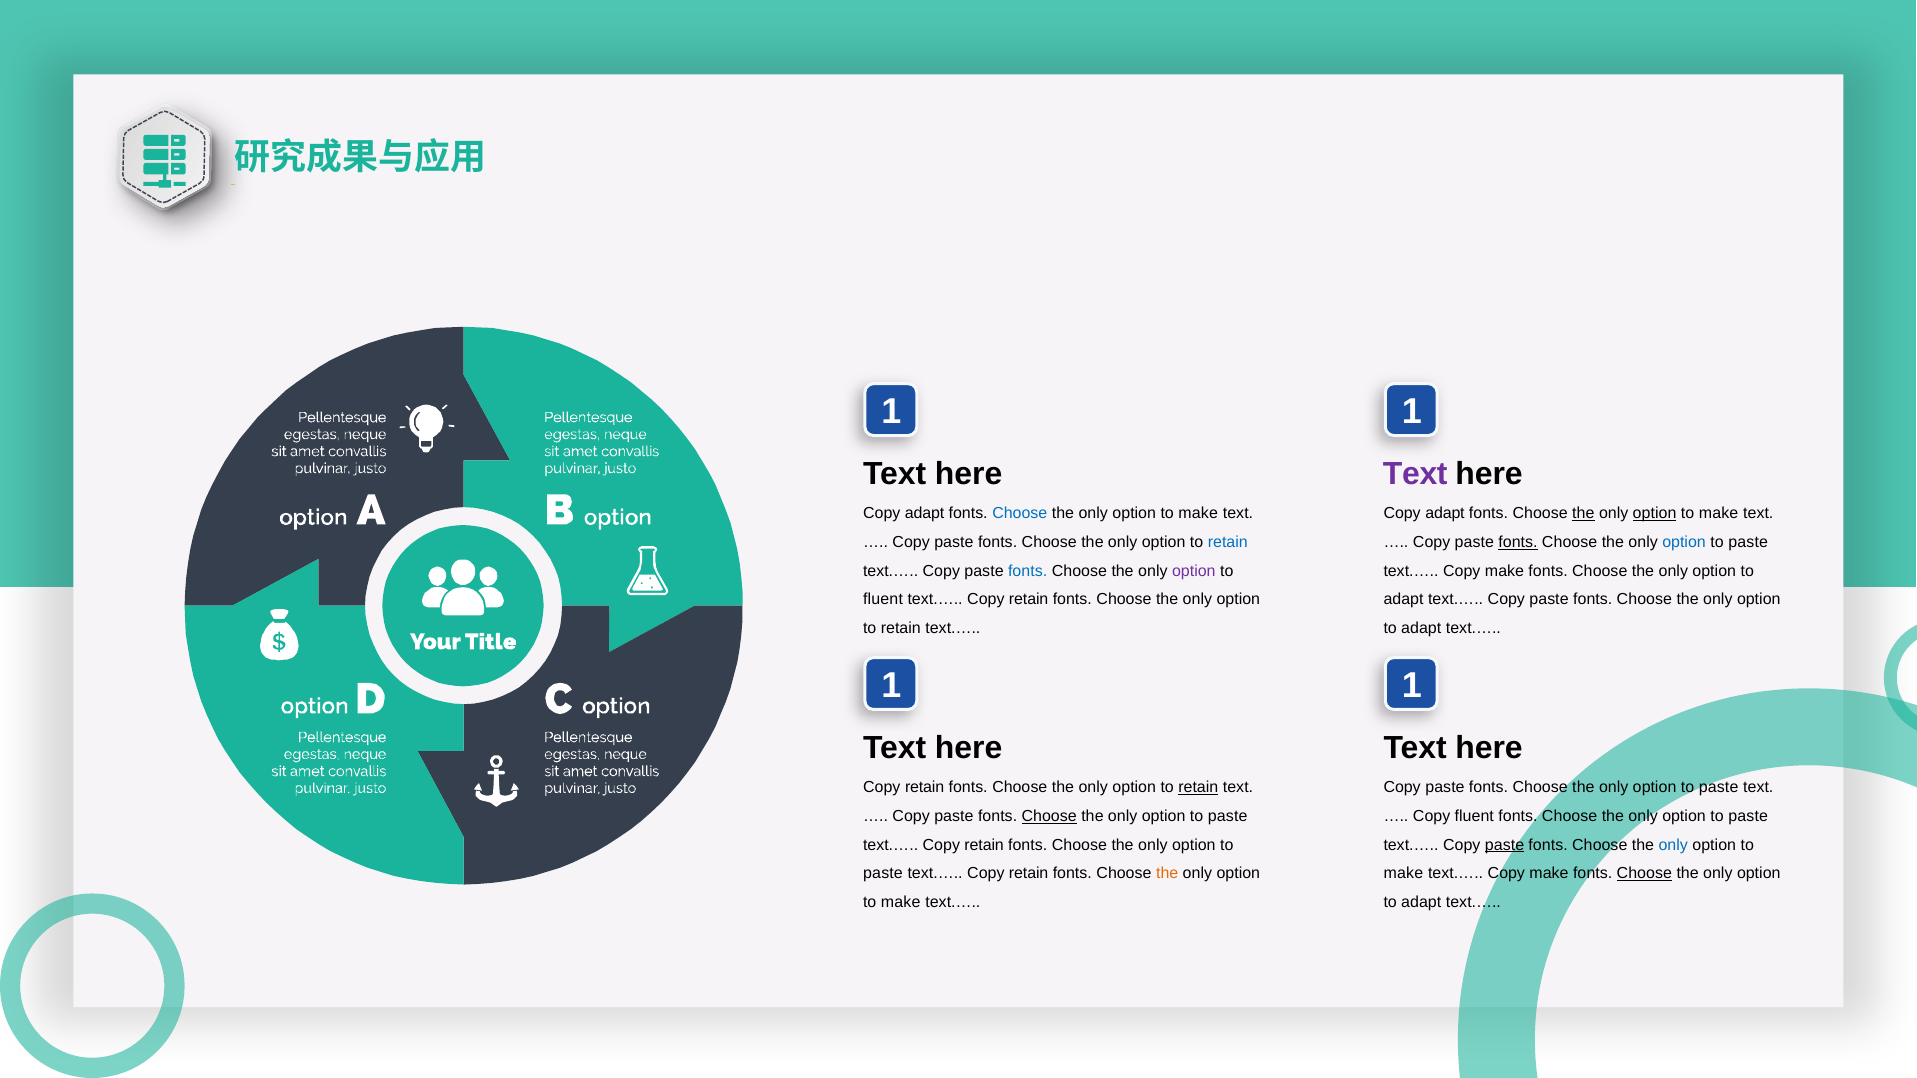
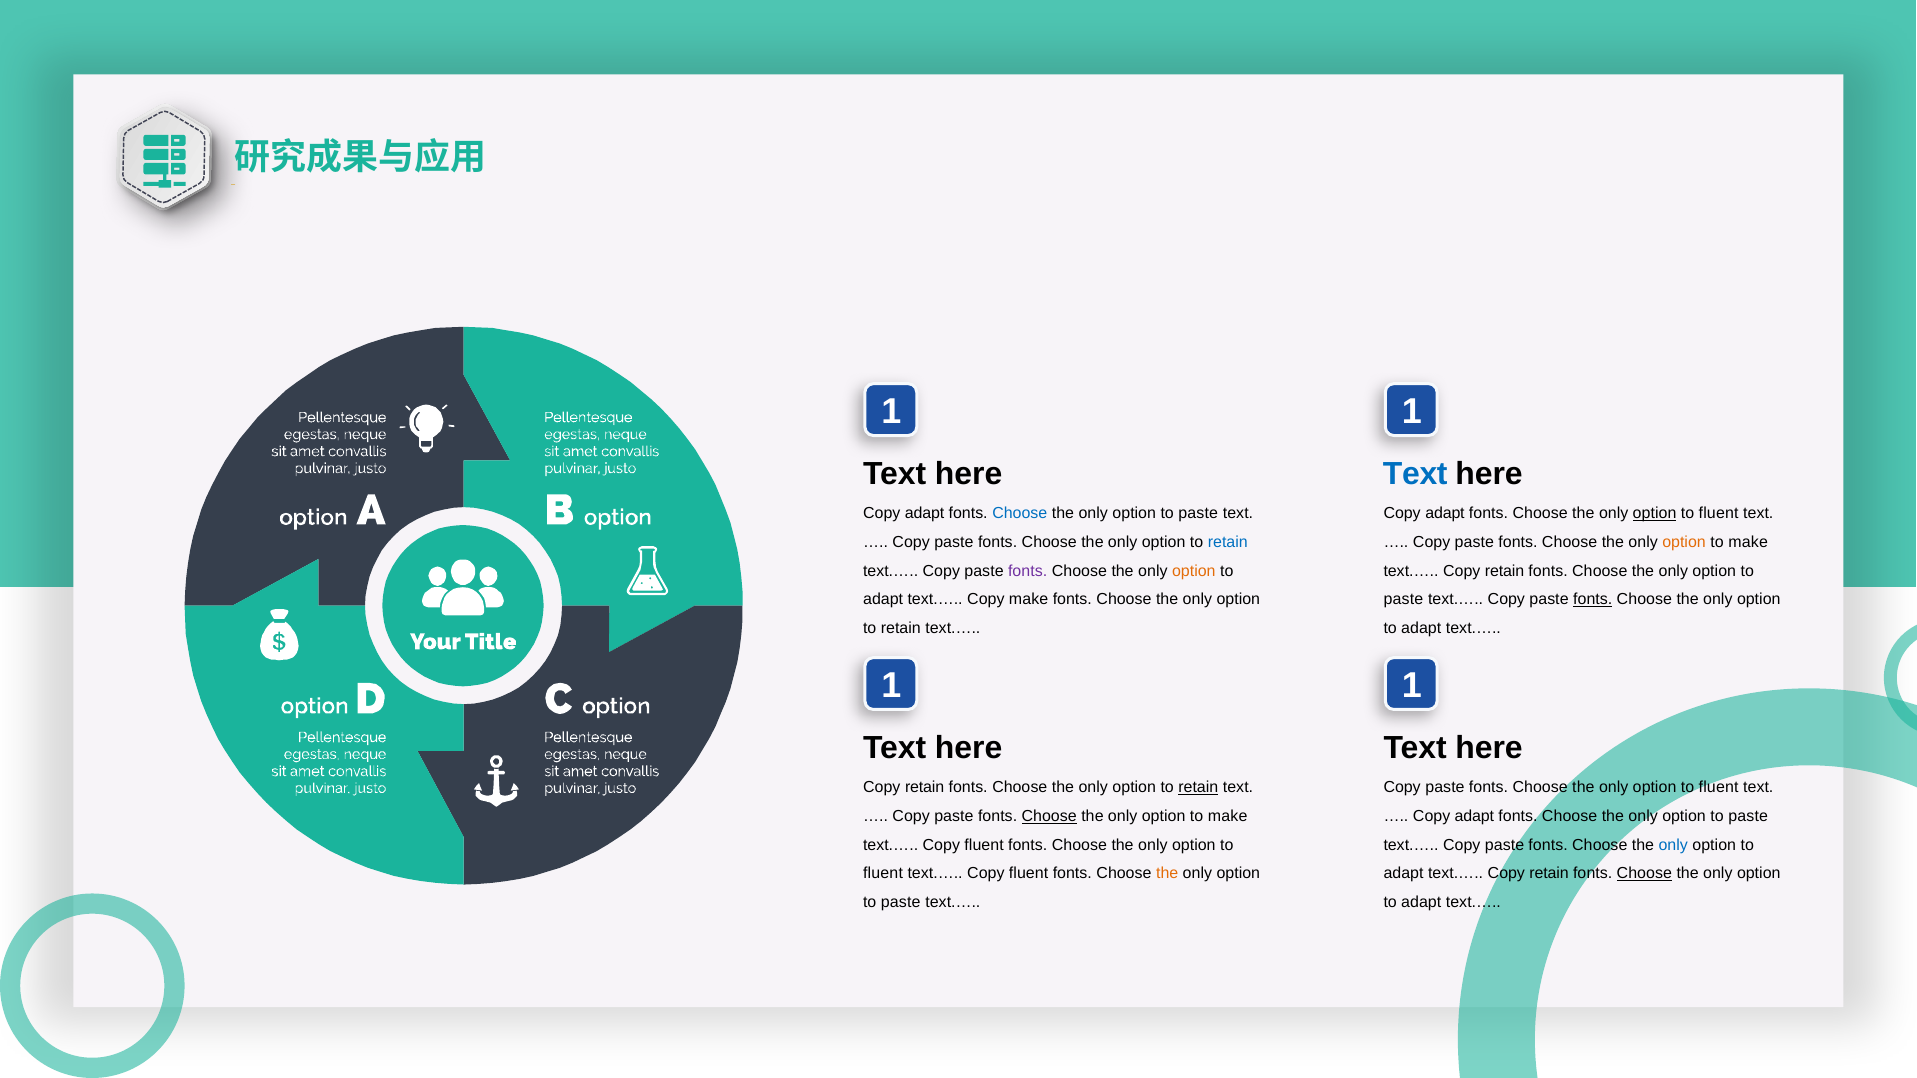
Text at (1415, 474) colour: purple -> blue
make at (1198, 514): make -> paste
the at (1583, 514) underline: present -> none
make at (1719, 514): make -> fluent
fonts at (1518, 542) underline: present -> none
option at (1684, 542) colour: blue -> orange
paste at (1748, 542): paste -> make
fonts at (1028, 571) colour: blue -> purple
option at (1194, 571) colour: purple -> orange
make at (1505, 571): make -> retain
fluent at (883, 600): fluent -> adapt
retain at (1029, 600): retain -> make
adapt at (1404, 600): adapt -> paste
fonts at (1593, 600) underline: none -> present
paste at (1719, 788): paste -> fluent
paste at (1228, 816): paste -> make
fluent at (1474, 816): fluent -> adapt
retain at (984, 845): retain -> fluent
paste at (1505, 845) underline: present -> none
paste at (883, 874): paste -> fluent
retain at (1029, 874): retain -> fluent
make at (1403, 874): make -> adapt
make at (1549, 874): make -> retain
make at (901, 903): make -> paste
